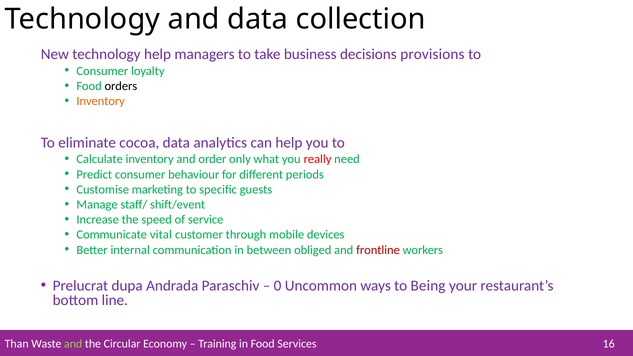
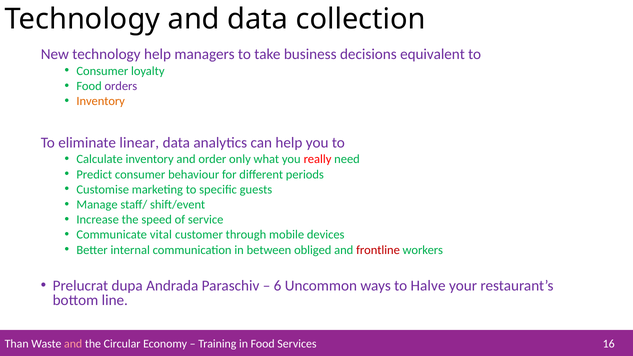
provisions: provisions -> equivalent
orders colour: black -> purple
cocoa: cocoa -> linear
0: 0 -> 6
Being: Being -> Halve
and at (73, 344) colour: light green -> pink
